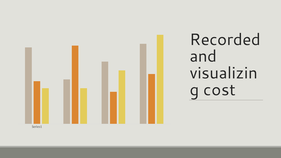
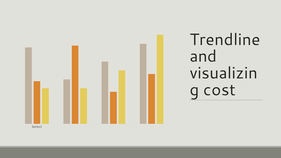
Recorded: Recorded -> Trendline
